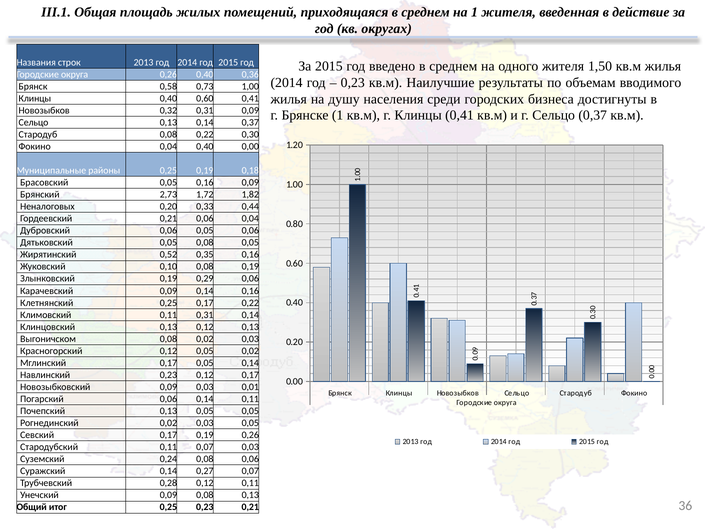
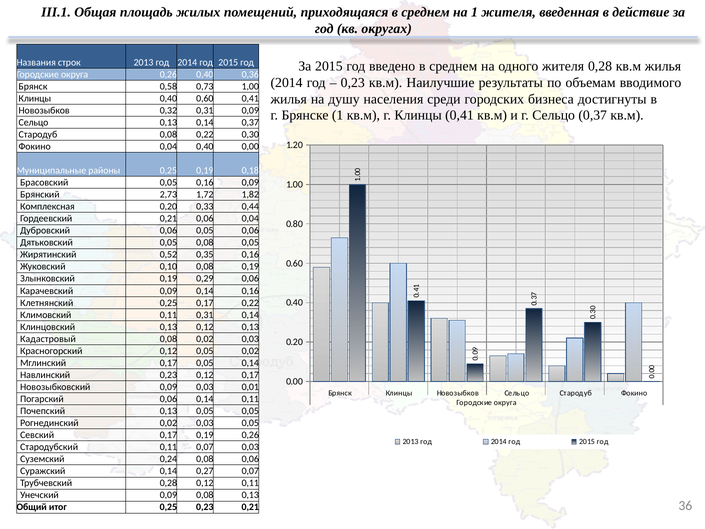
жителя 1,50: 1,50 -> 0,28
Неналоговых: Неналоговых -> Комплексная
Выгоничском: Выгоничском -> Кадастровый
